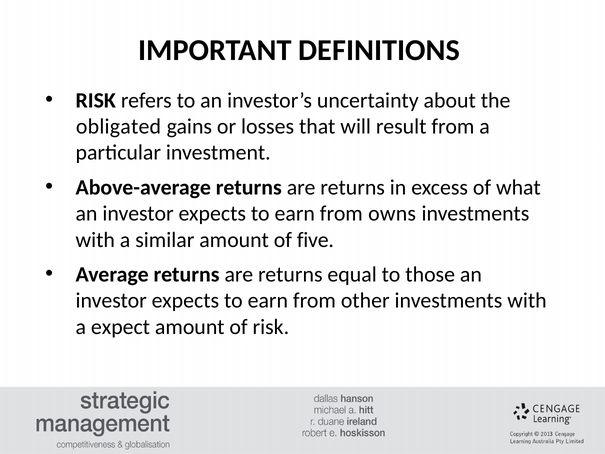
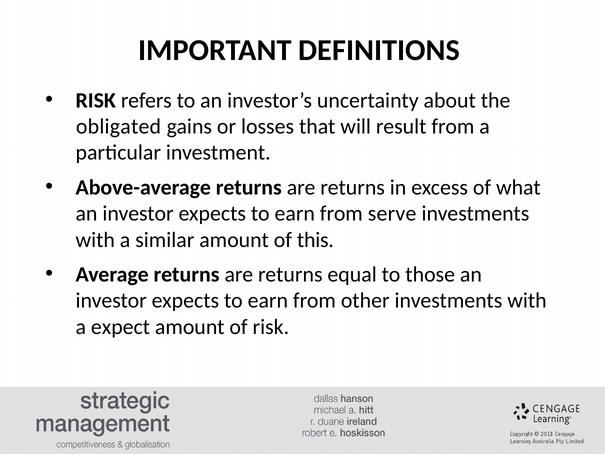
owns: owns -> serve
five: five -> this
